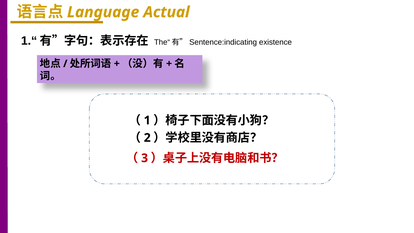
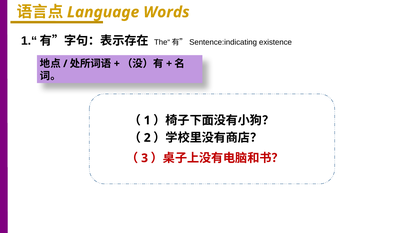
Actual: Actual -> Words
